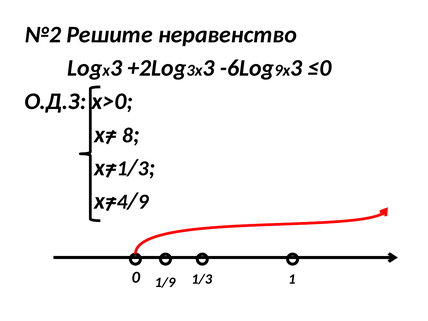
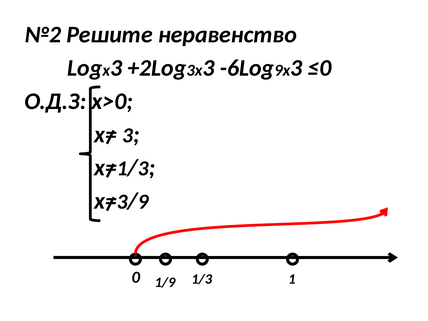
8 at (128, 135): 8 -> 3
4 at (122, 202): 4 -> 3
